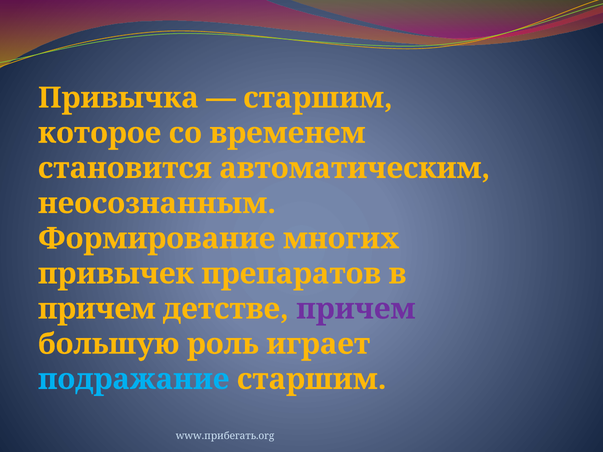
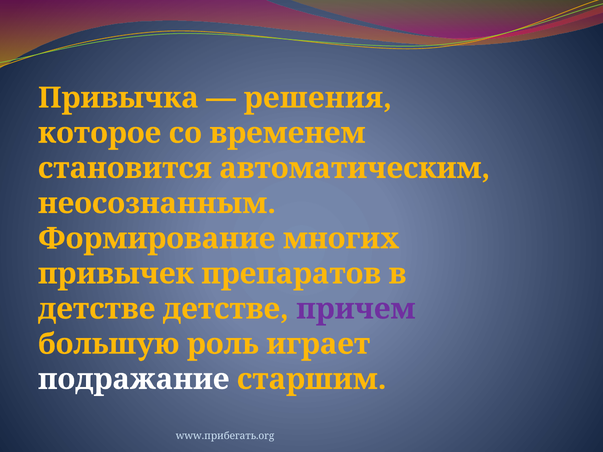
старшим at (318, 98): старшим -> решения
причем at (97, 309): причем -> детстве
подражание colour: light blue -> white
